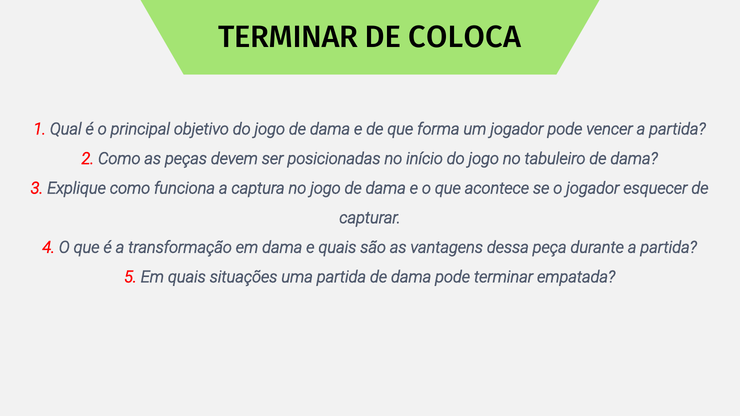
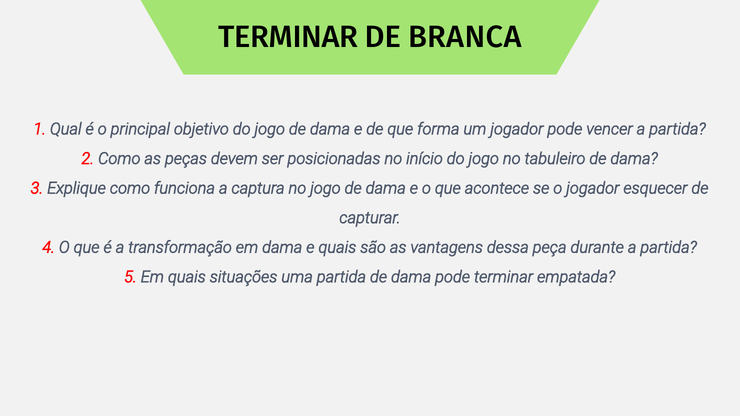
COLOCA: COLOCA -> BRANCA
